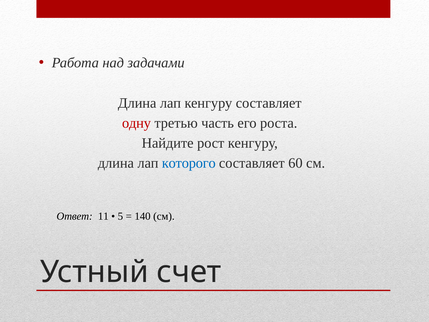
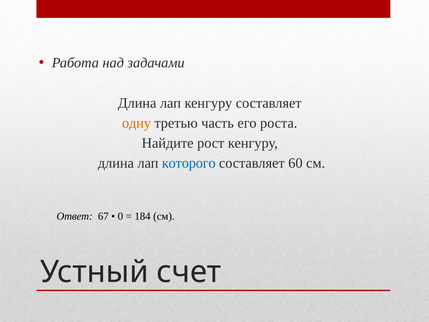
одну colour: red -> orange
11: 11 -> 67
5: 5 -> 0
140: 140 -> 184
